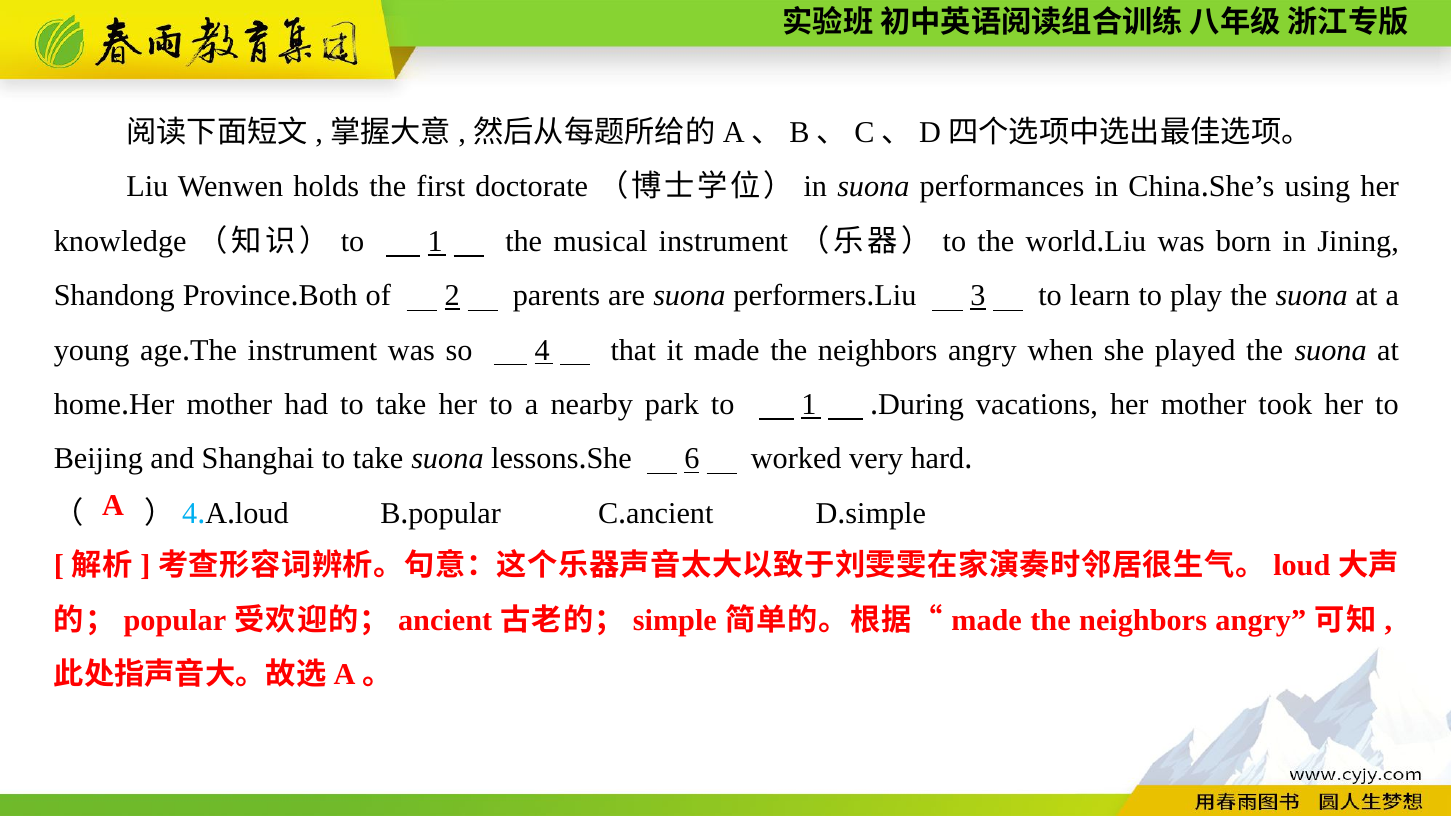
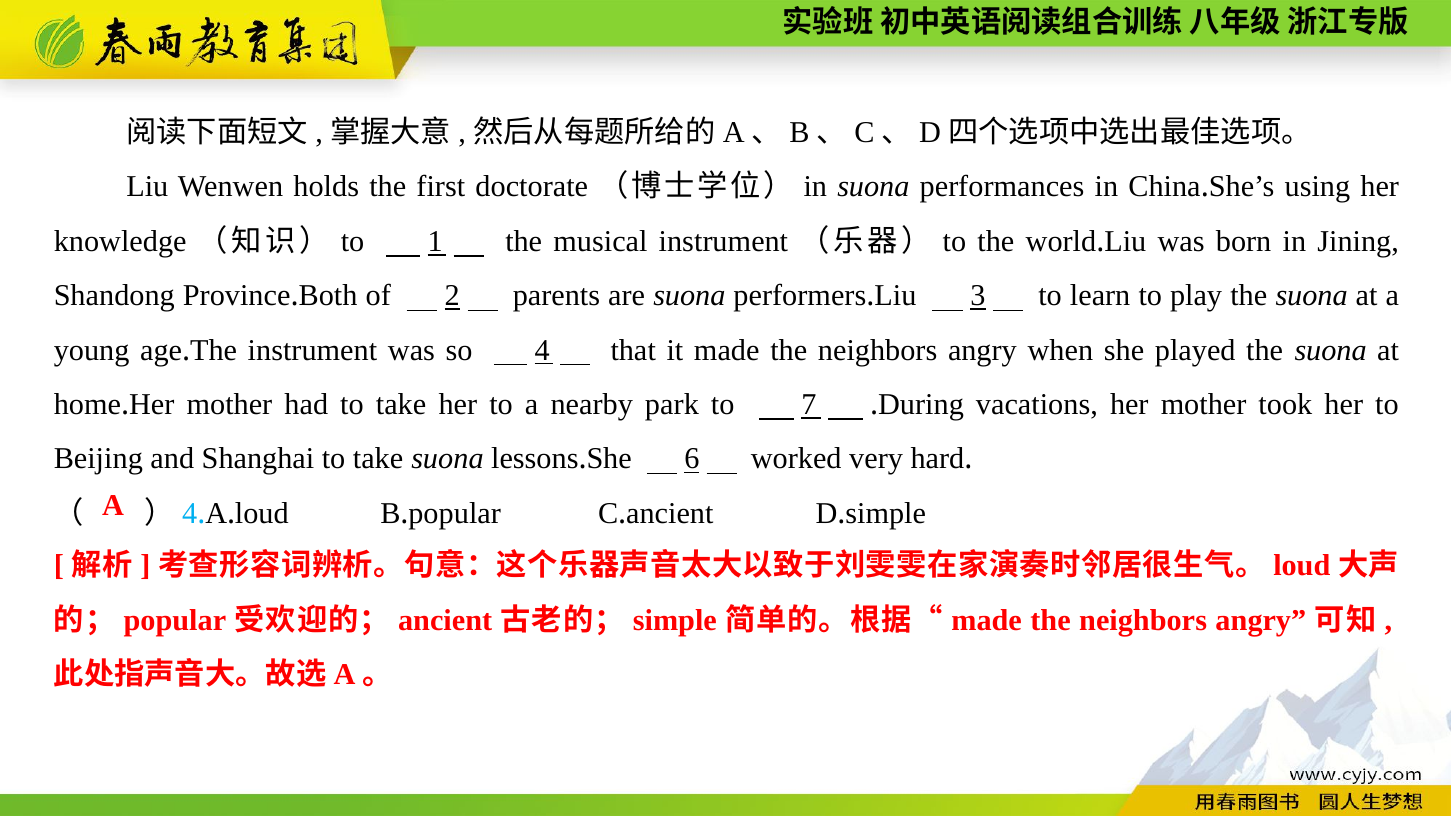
park to 1: 1 -> 7
